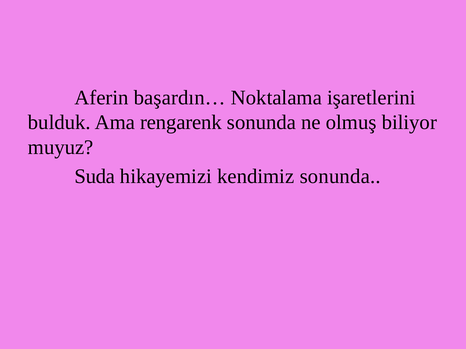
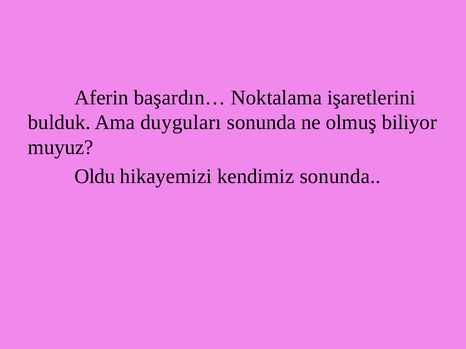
rengarenk: rengarenk -> duyguları
Suda: Suda -> Oldu
